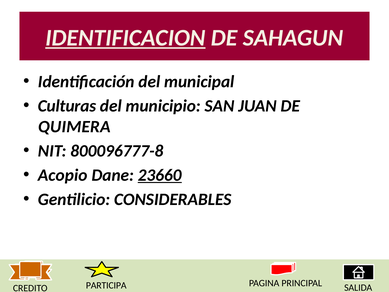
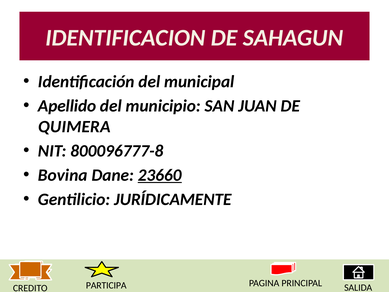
IDENTIFICACION underline: present -> none
Culturas: Culturas -> Apellido
Acopio: Acopio -> Bovina
CONSIDERABLES: CONSIDERABLES -> JURÍDICAMENTE
